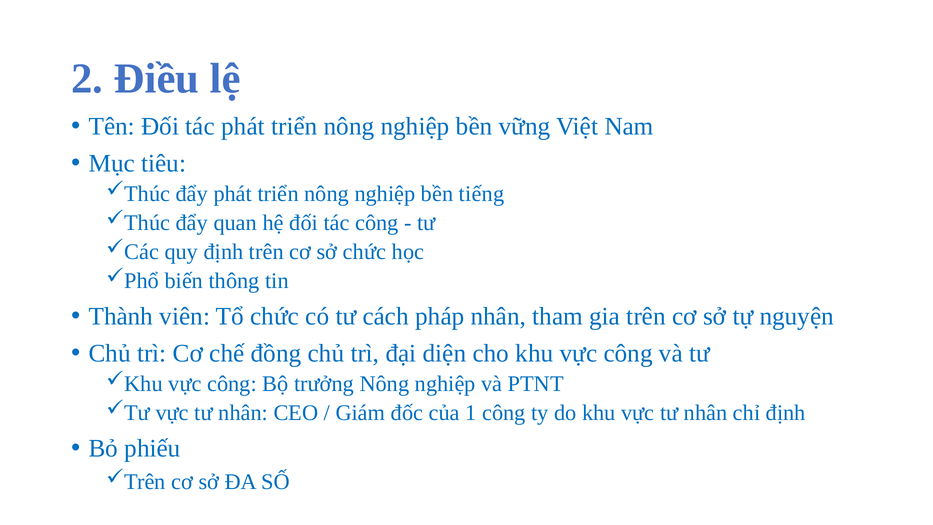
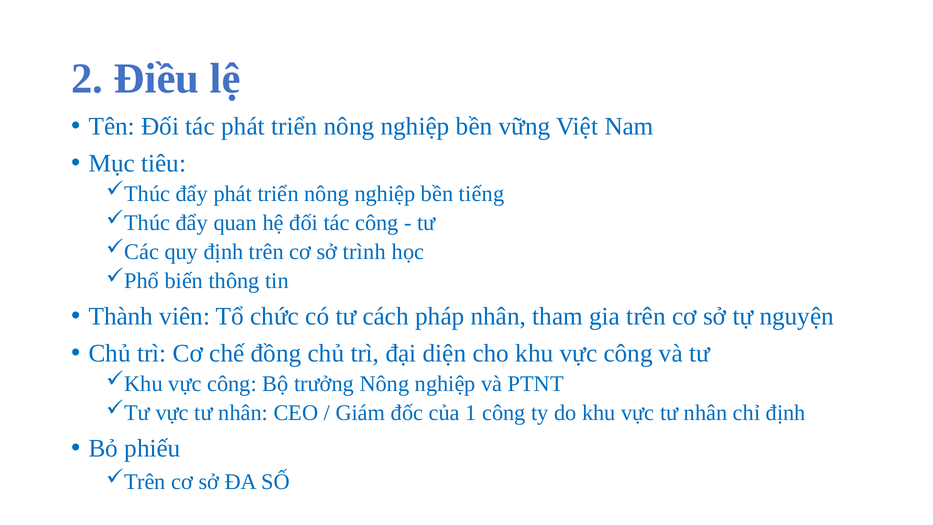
sở chức: chức -> trình
